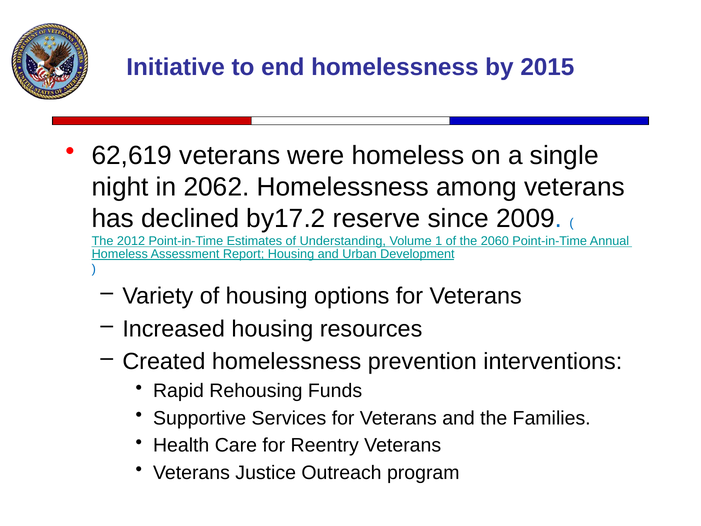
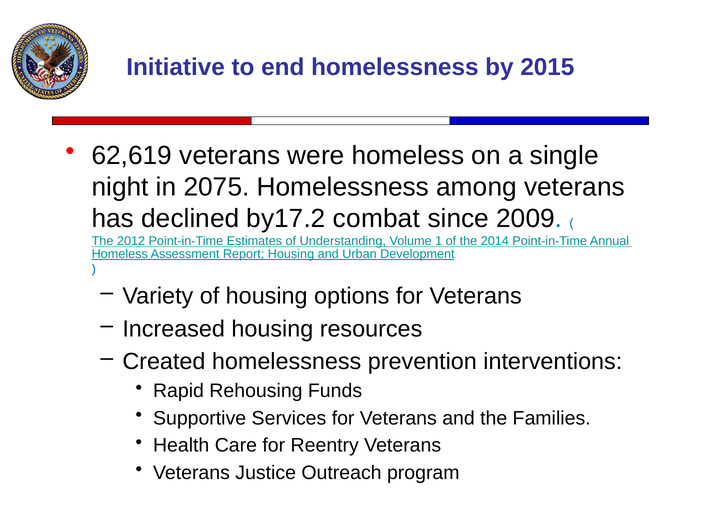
2062: 2062 -> 2075
reserve: reserve -> combat
2060: 2060 -> 2014
